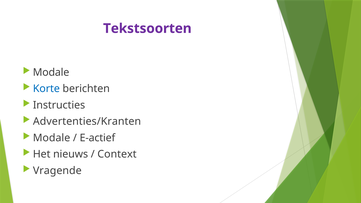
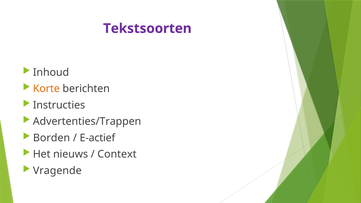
Modale at (51, 72): Modale -> Inhoud
Korte colour: blue -> orange
Advertenties/Kranten: Advertenties/Kranten -> Advertenties/Trappen
Modale at (52, 138): Modale -> Borden
